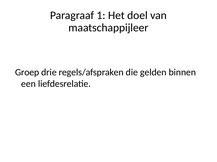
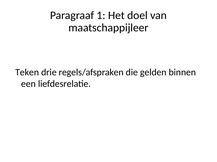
Groep: Groep -> Teken
